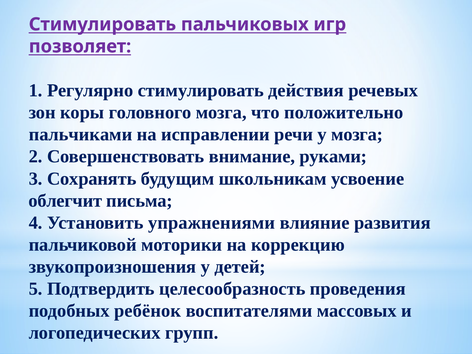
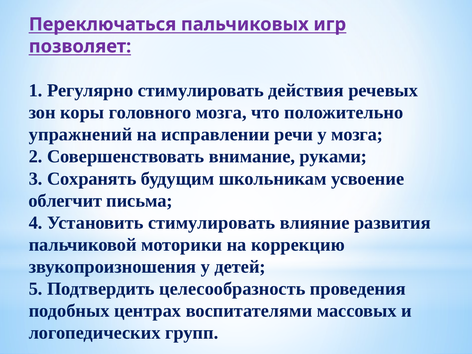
Стимулировать at (102, 24): Стимулировать -> Переключаться
пальчиками: пальчиками -> упражнений
Установить упражнениями: упражнениями -> стимулировать
ребёнок: ребёнок -> центрах
